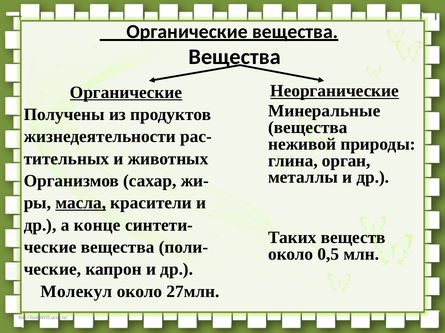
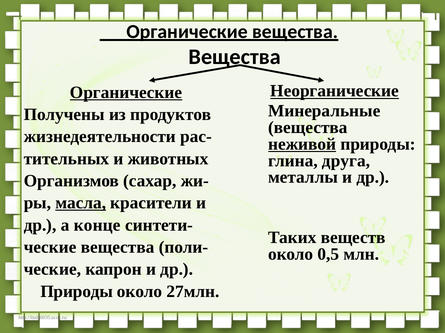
неживой underline: none -> present
орган: орган -> друга
Молекул at (76, 292): Молекул -> Природы
